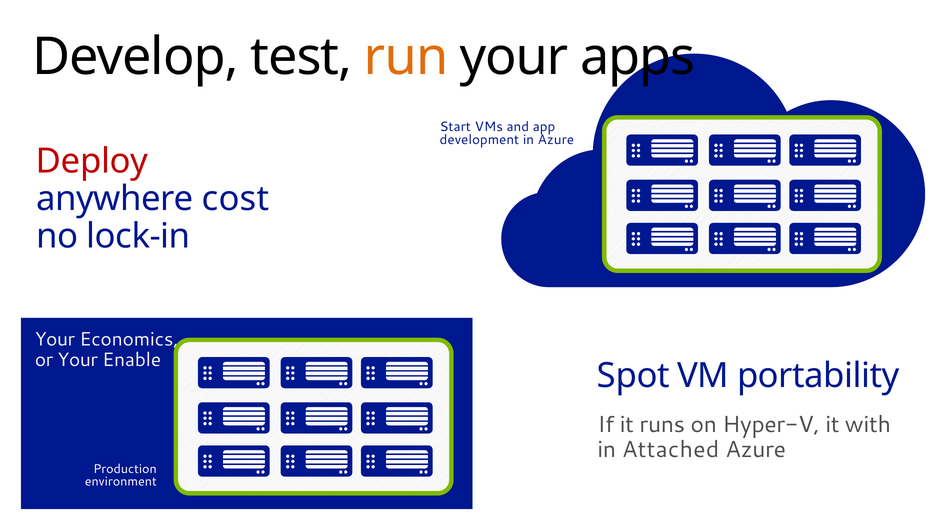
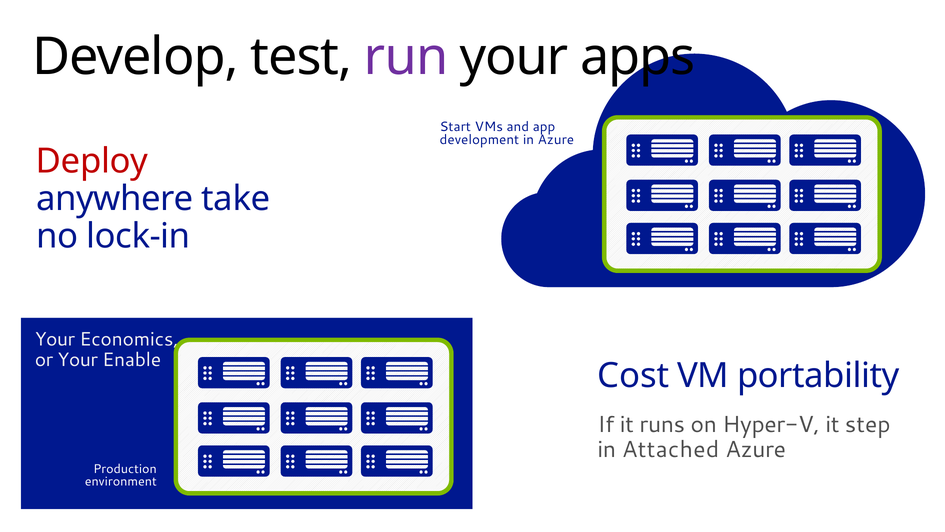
run colour: orange -> purple
cost: cost -> take
Spot: Spot -> Cost
with: with -> step
